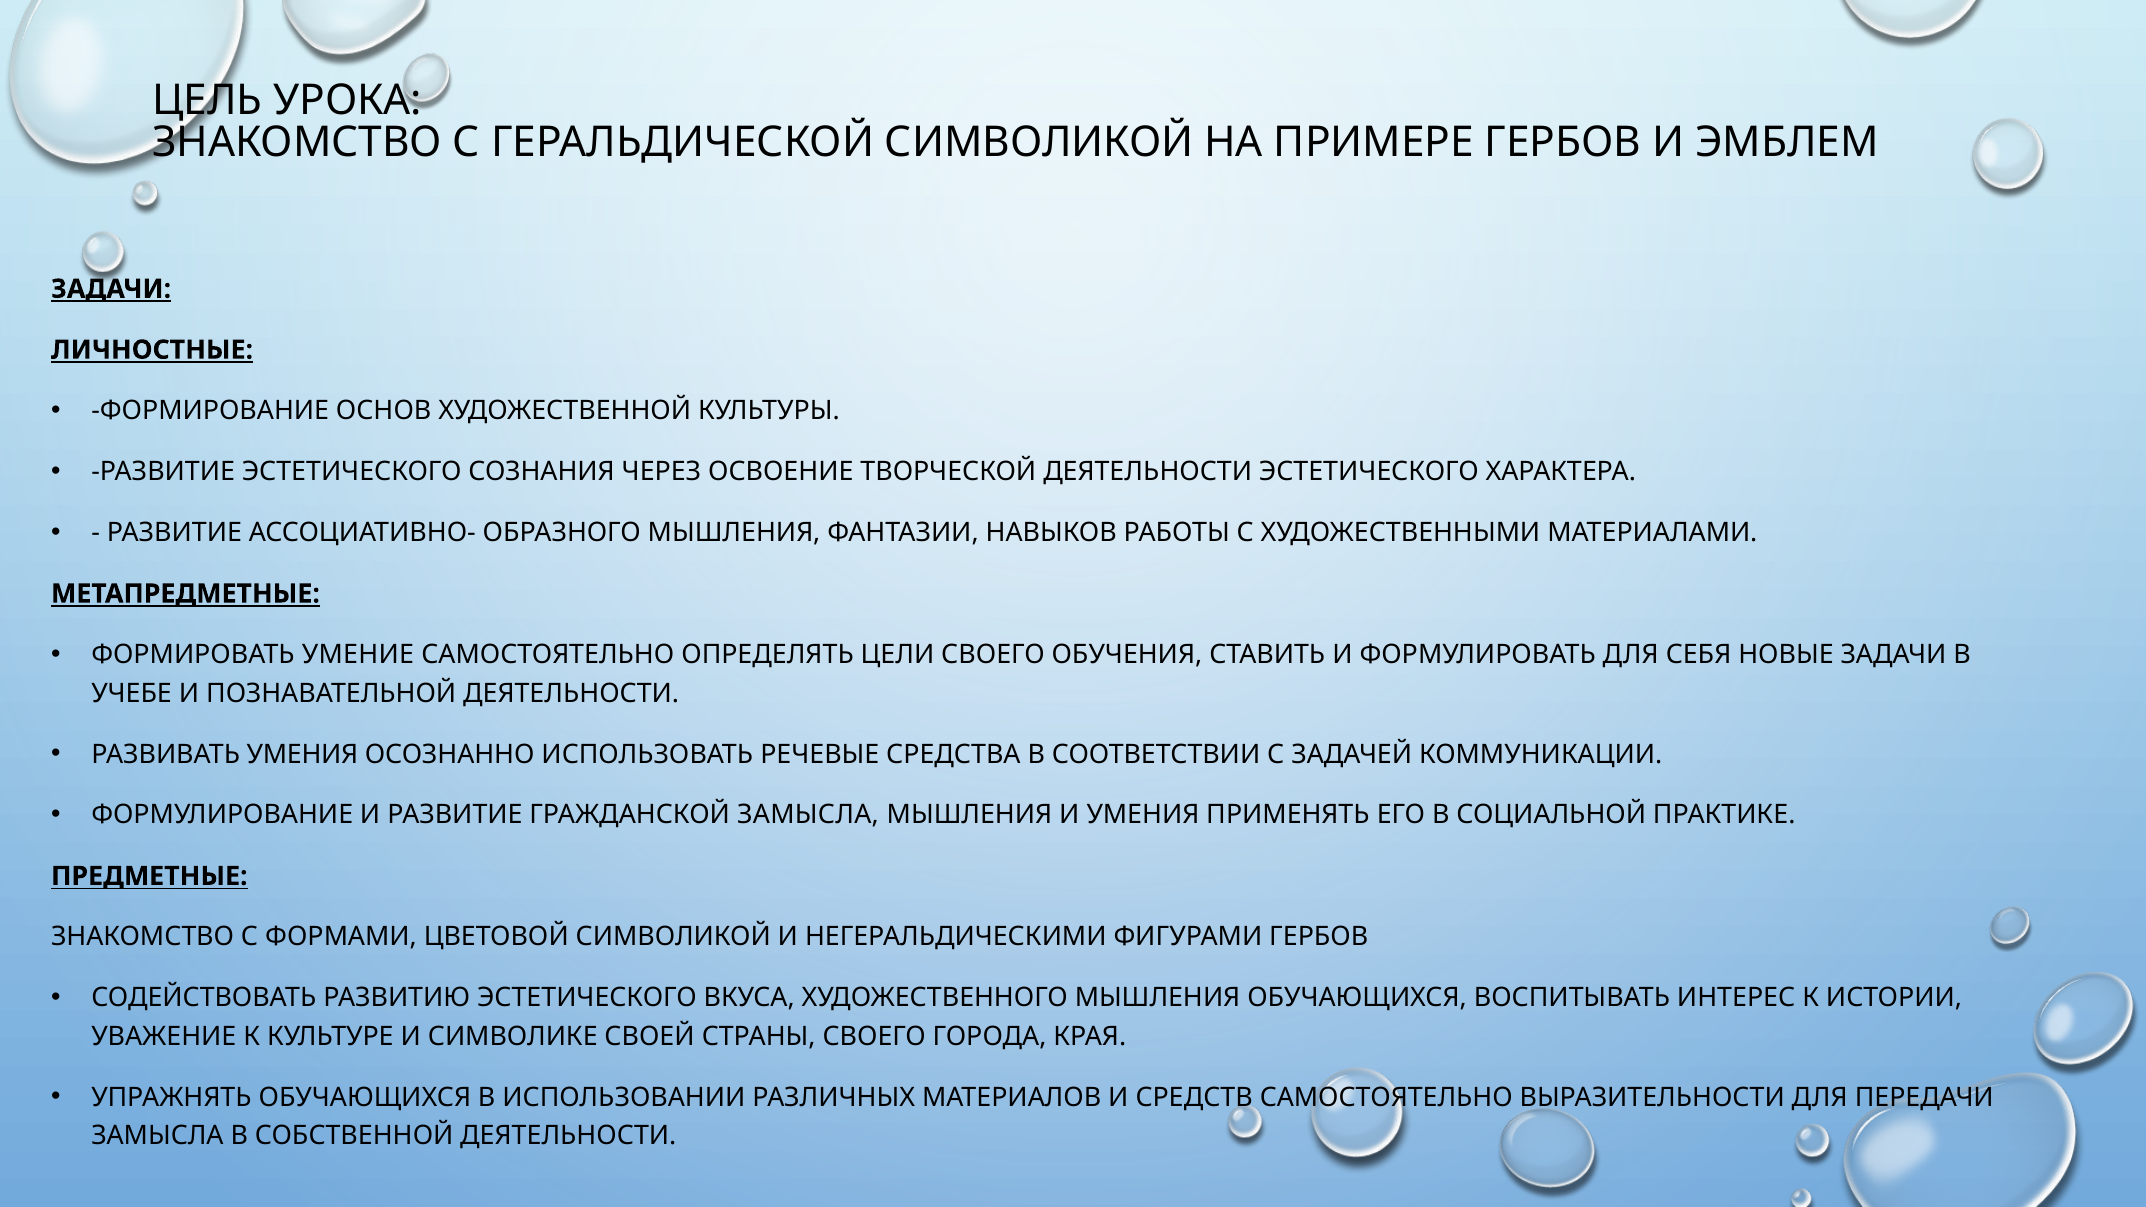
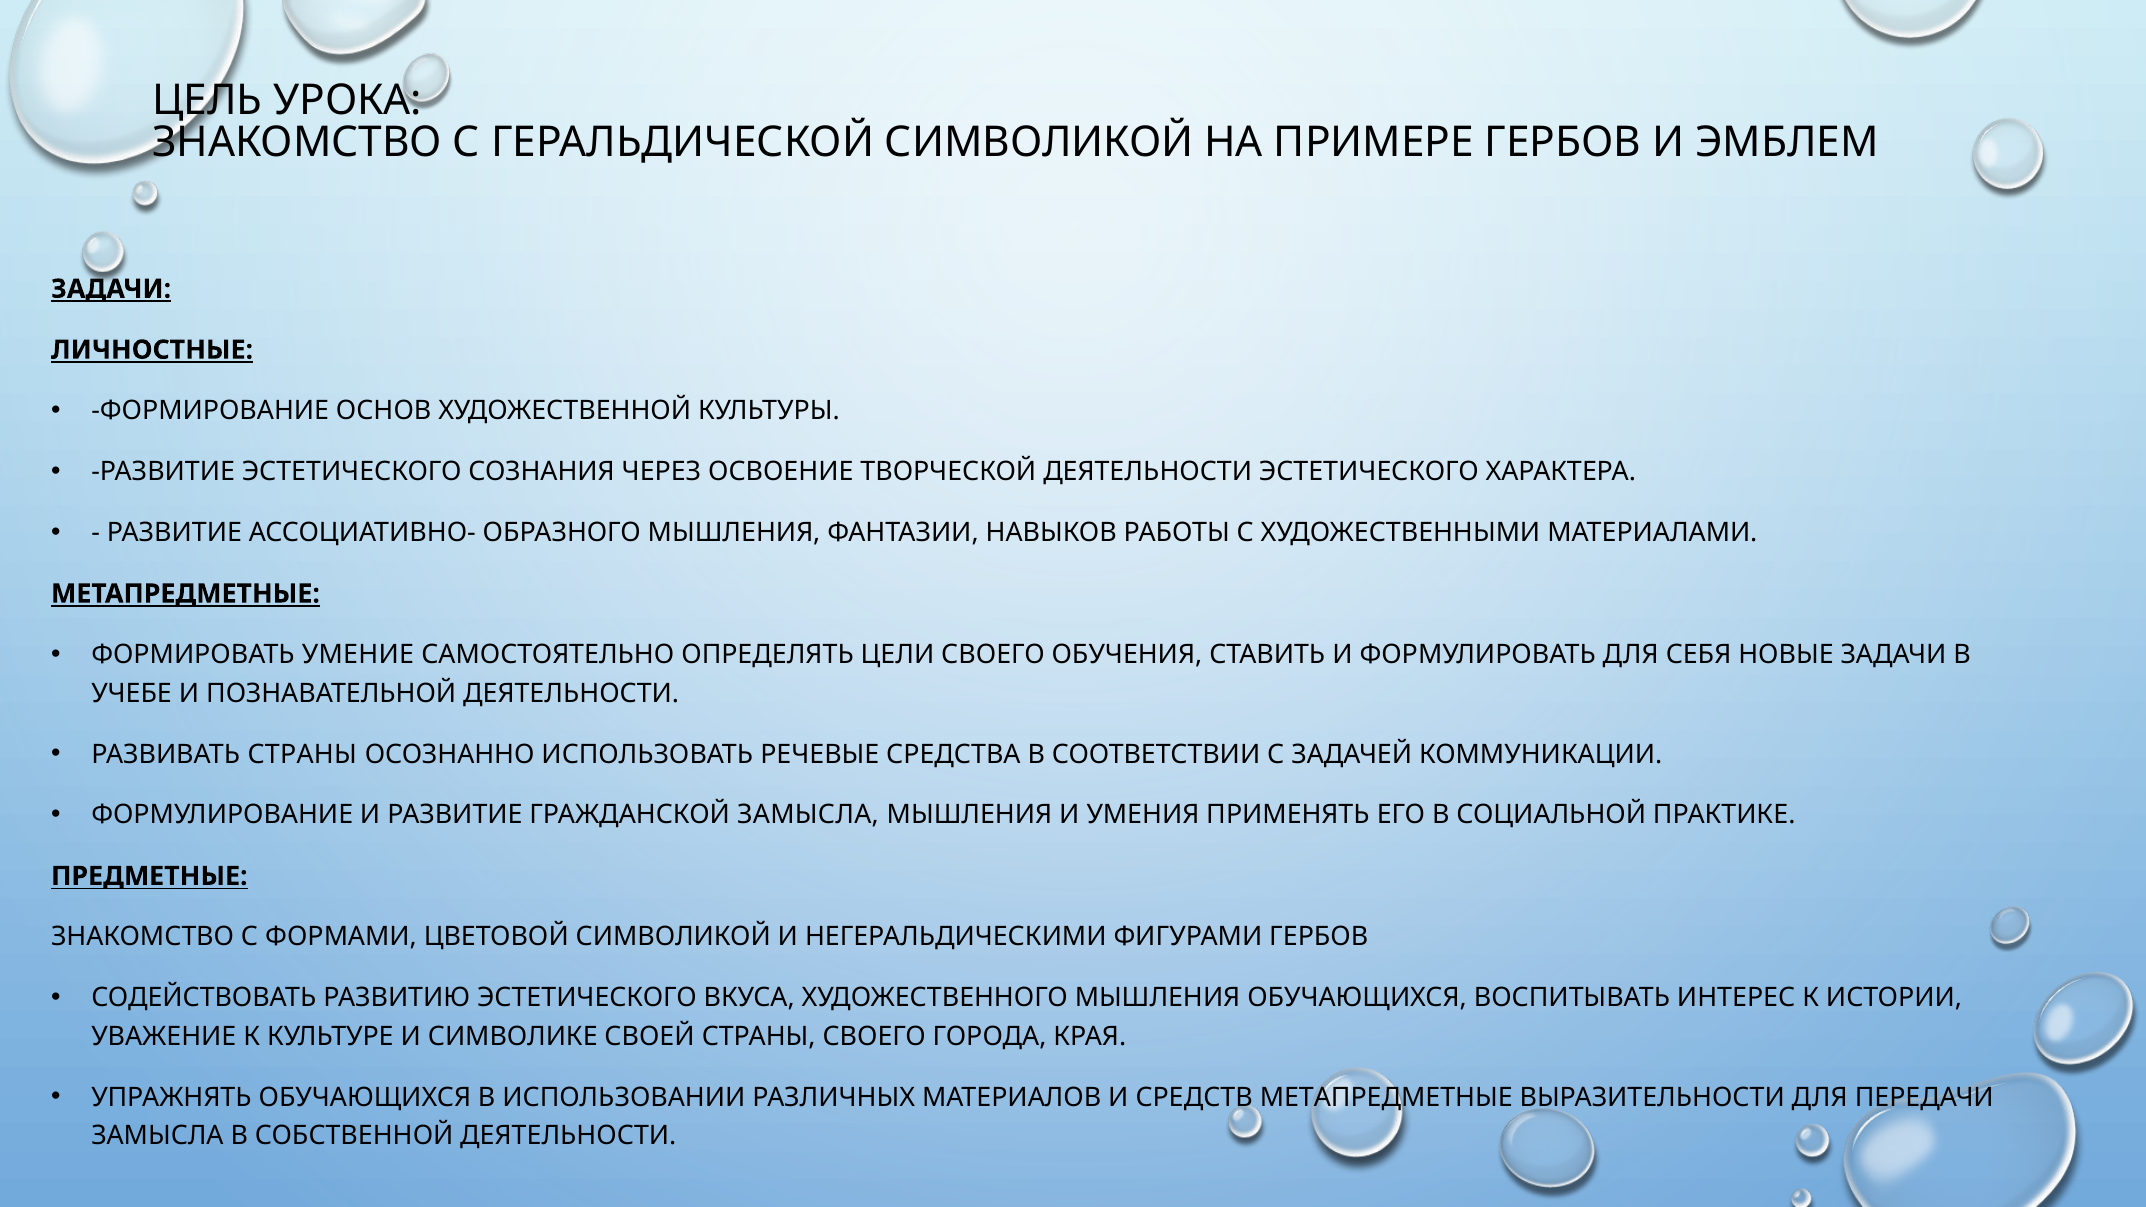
РАЗВИВАТЬ УМЕНИЯ: УМЕНИЯ -> СТРАНЫ
СРЕДСТВ САМОСТОЯТЕЛЬНО: САМОСТОЯТЕЛЬНО -> МЕТАПРЕДМЕТНЫЕ
